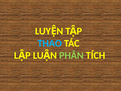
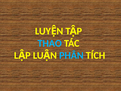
PHÂN colour: light green -> light blue
